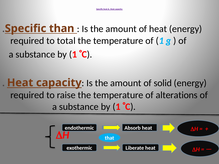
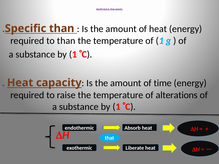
to total: total -> than
solid: solid -> time
